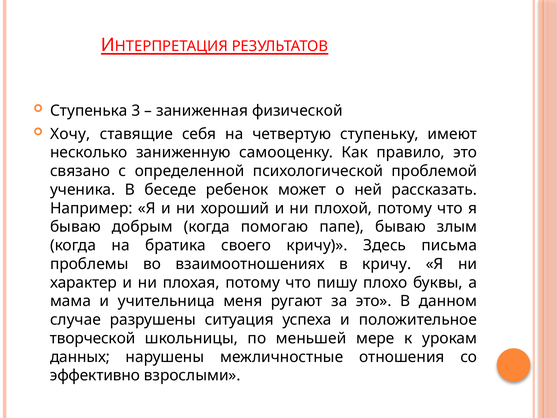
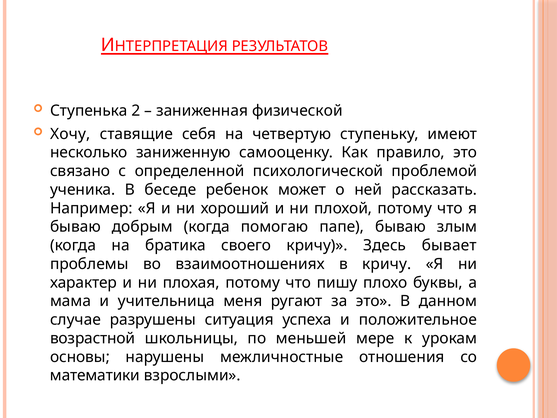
3: 3 -> 2
письма: письма -> бывает
творческой: творческой -> возрастной
данных: данных -> основы
эффективно: эффективно -> математики
